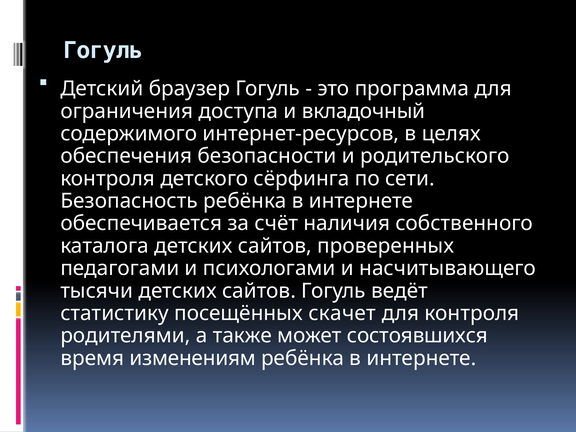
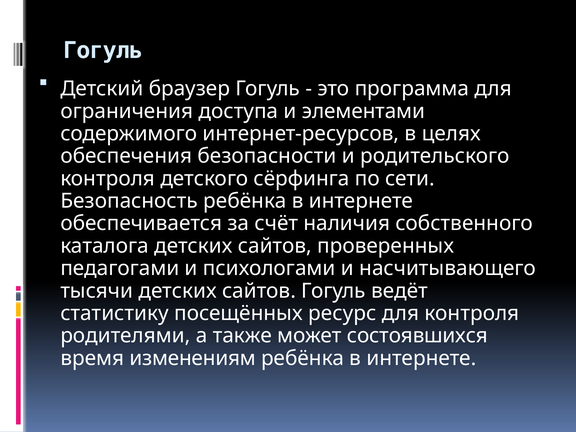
вкладочный: вкладочный -> элементами
скачет: скачет -> ресурс
